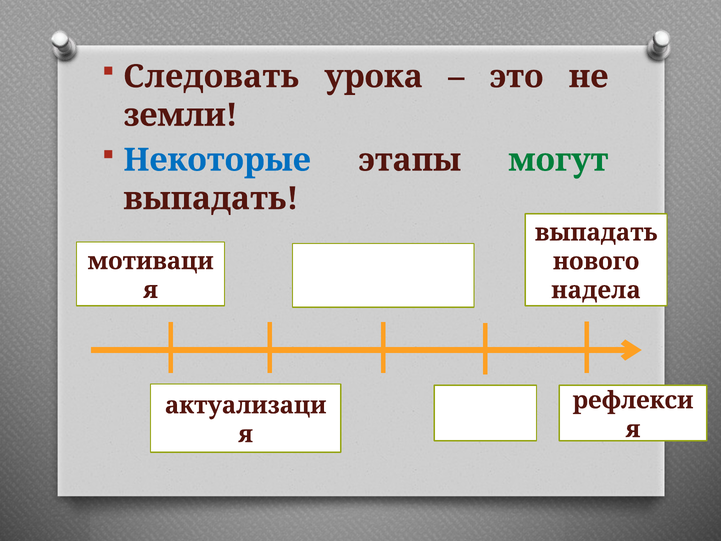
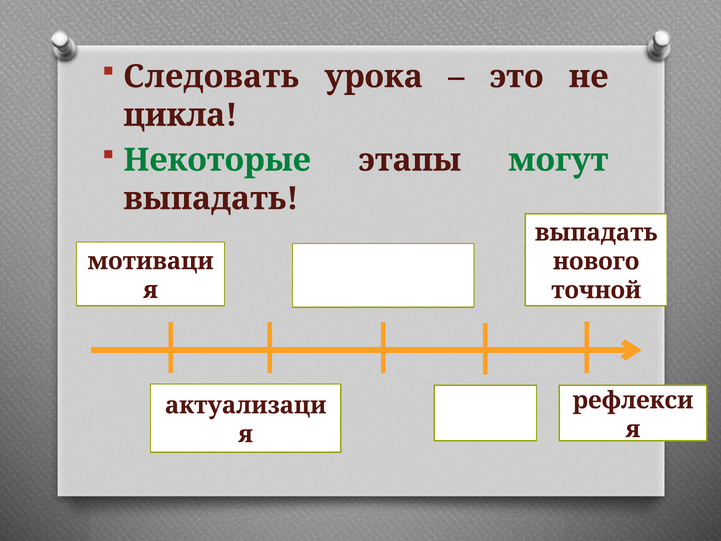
земли: земли -> цикла
Некоторые colour: blue -> green
надела: надела -> точной
